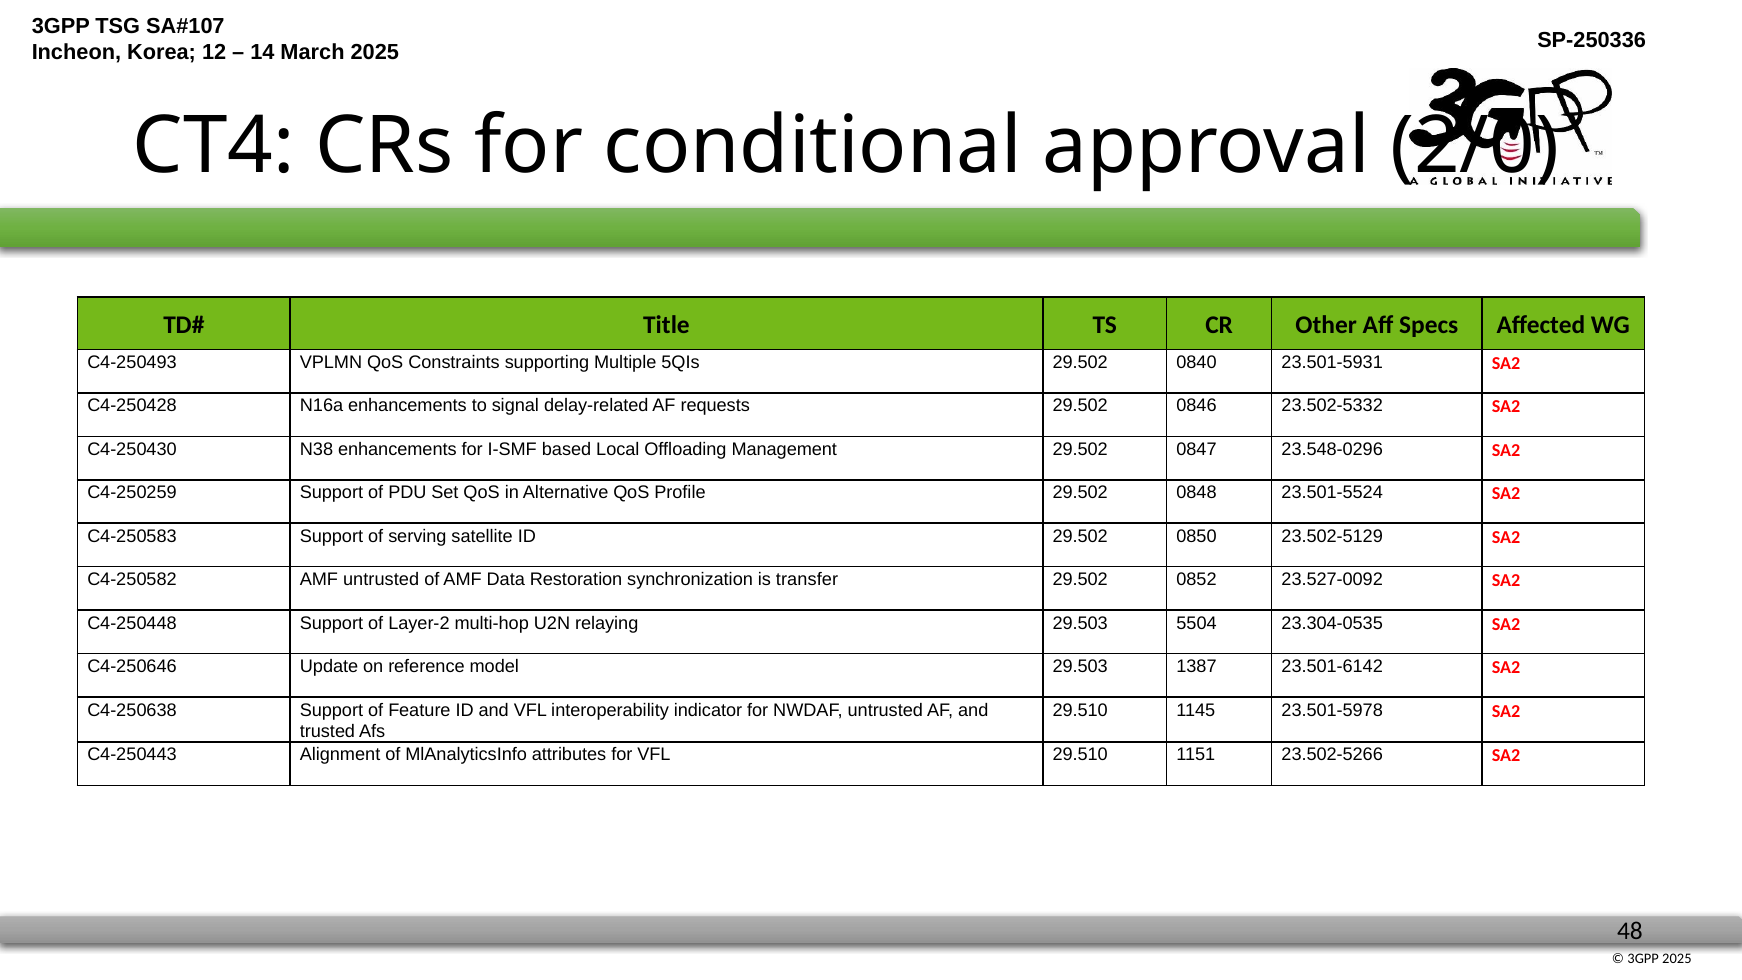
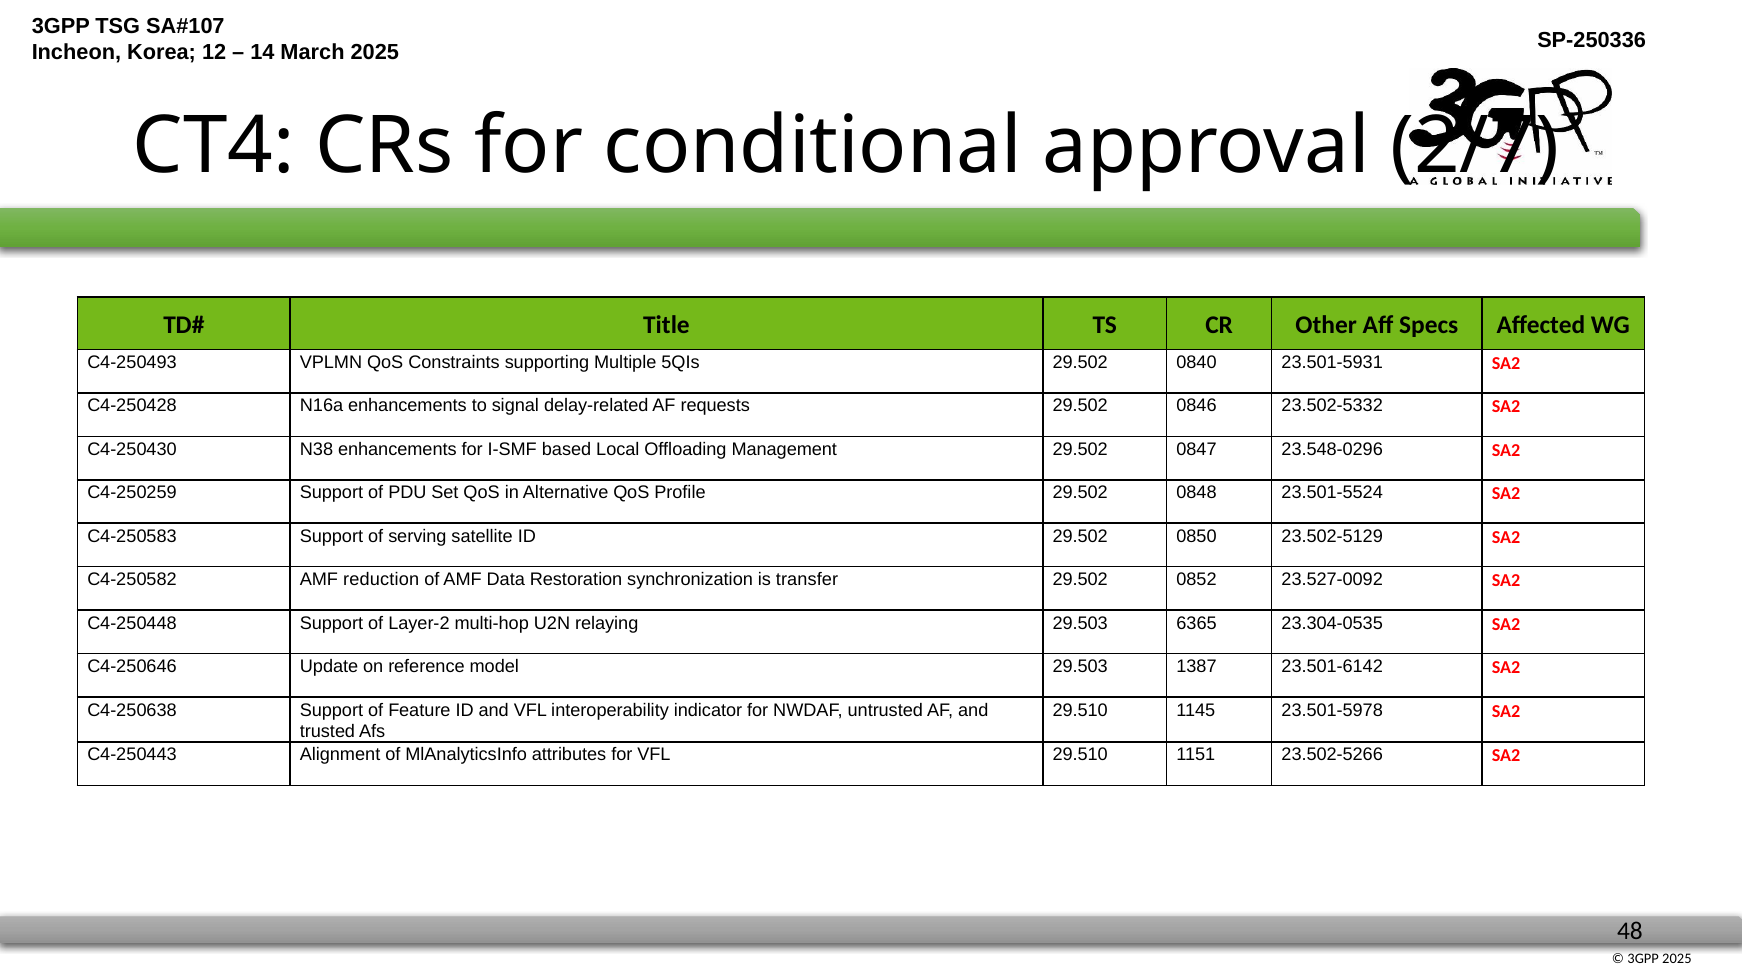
2/0: 2/0 -> 2/7
AMF untrusted: untrusted -> reduction
5504: 5504 -> 6365
